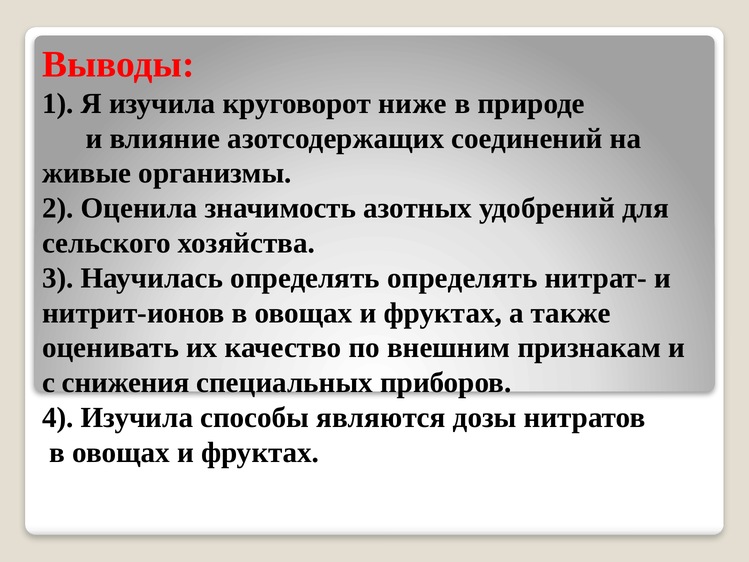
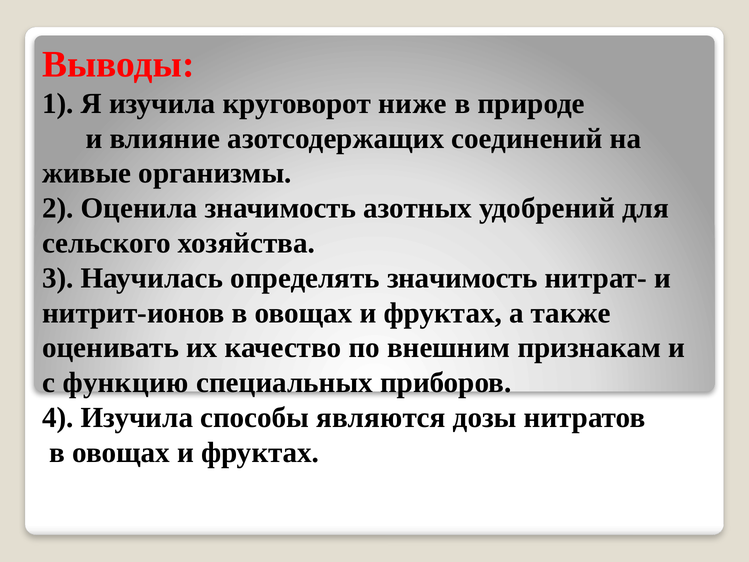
определять определять: определять -> значимость
снижения: снижения -> функцию
